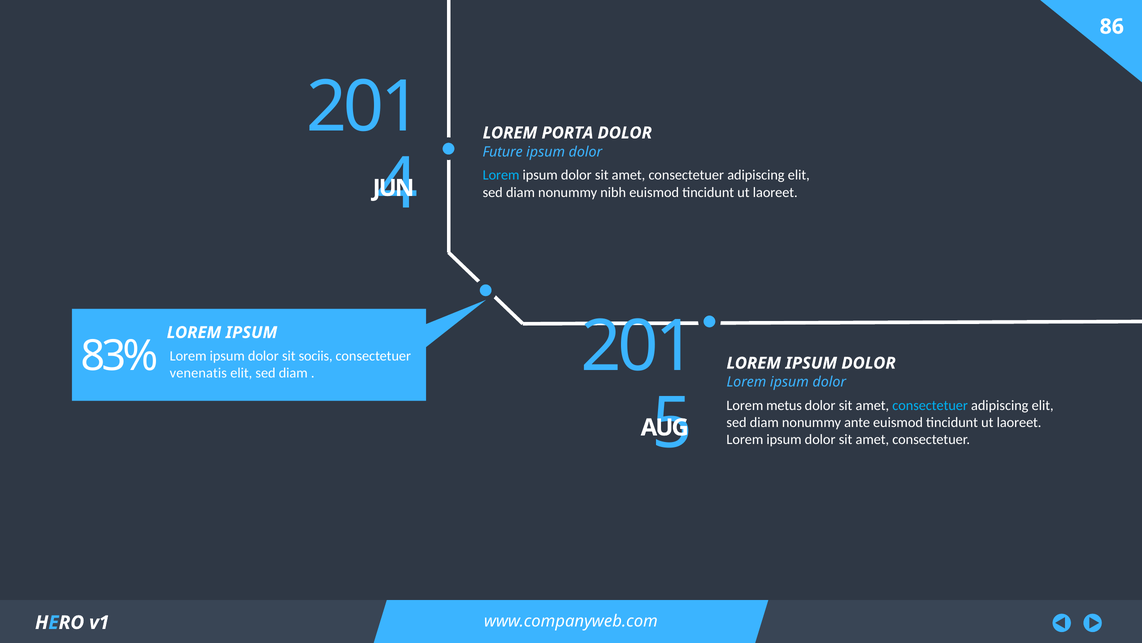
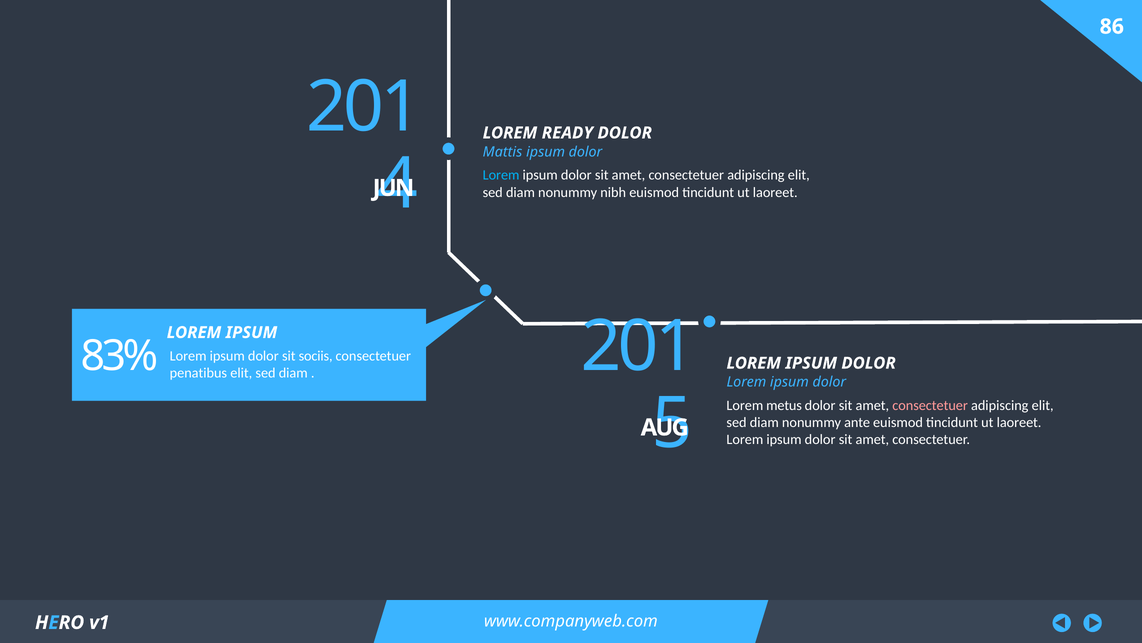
PORTA: PORTA -> READY
Future: Future -> Mattis
venenatis: venenatis -> penatibus
consectetuer at (930, 405) colour: light blue -> pink
